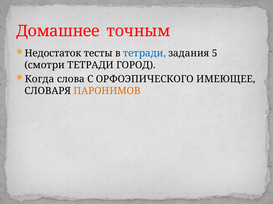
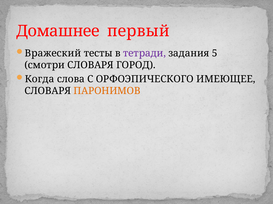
точным: точным -> первый
Недостаток: Недостаток -> Вражеский
тетради at (144, 53) colour: blue -> purple
смотри ТЕТРАДИ: ТЕТРАДИ -> СЛОВАРЯ
